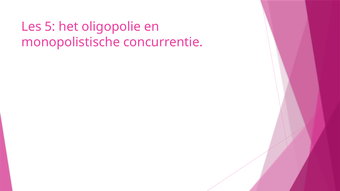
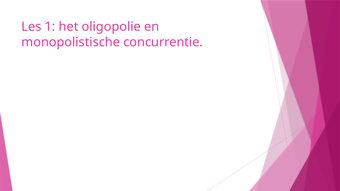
5: 5 -> 1
